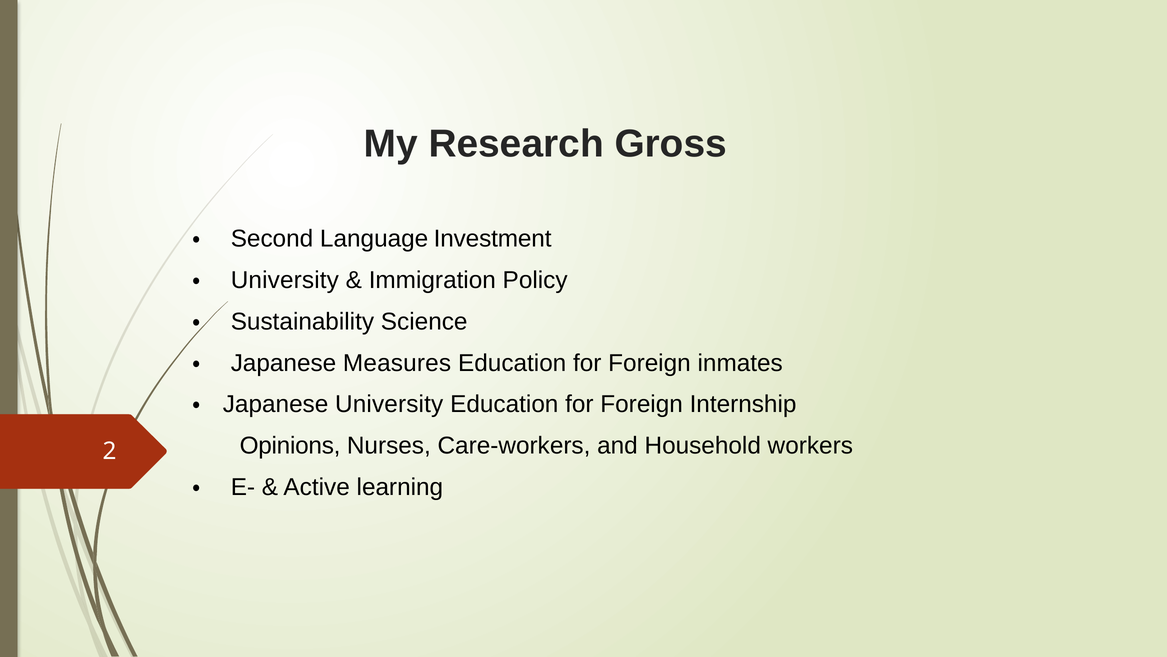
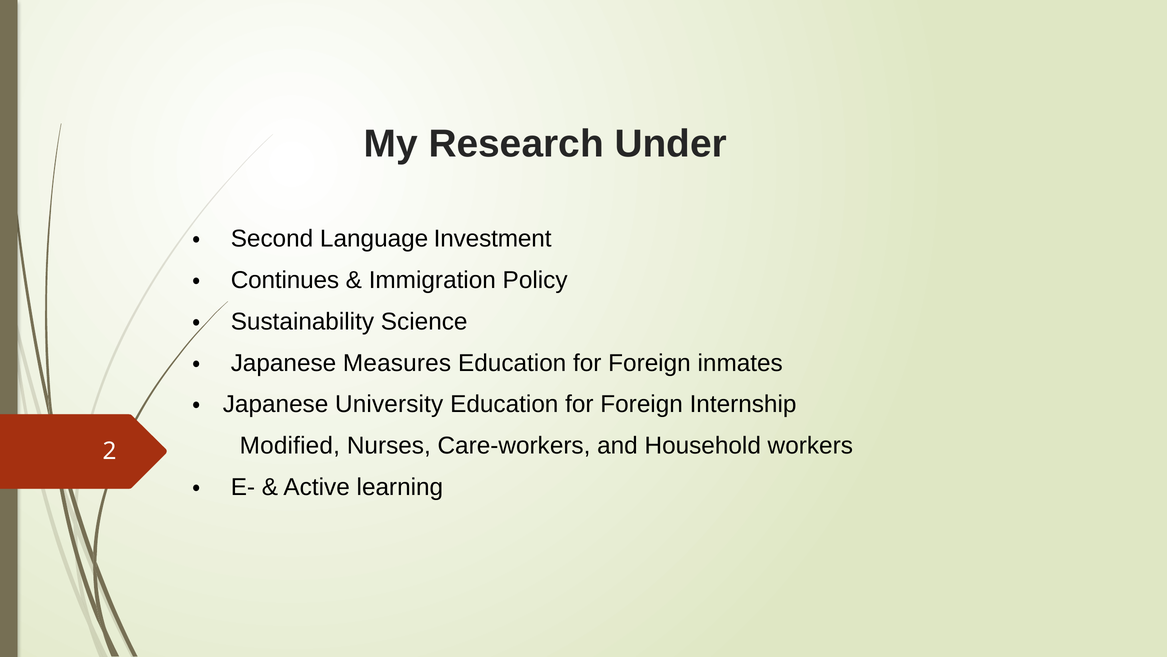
Gross: Gross -> Under
University at (285, 280): University -> Continues
Opinions: Opinions -> Modified
